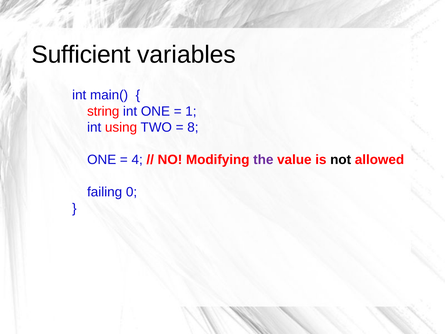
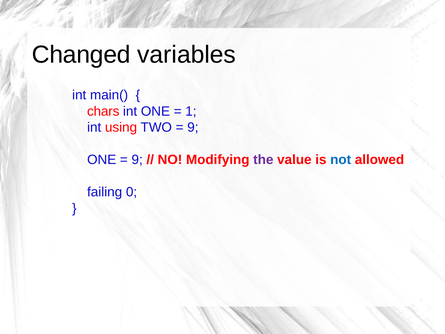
Sufficient: Sufficient -> Changed
string: string -> chars
8 at (193, 127): 8 -> 9
4 at (137, 160): 4 -> 9
not colour: black -> blue
